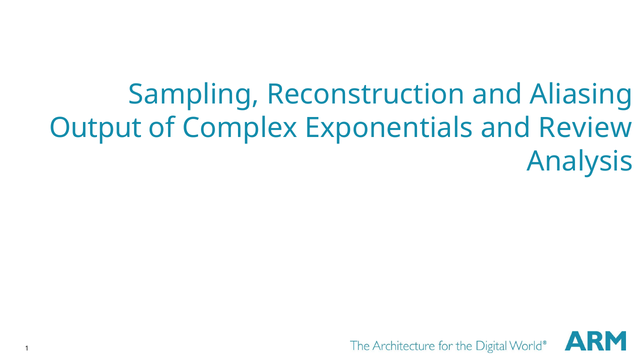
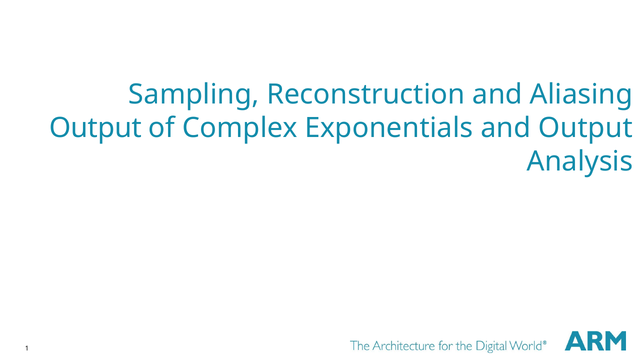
and Review: Review -> Output
